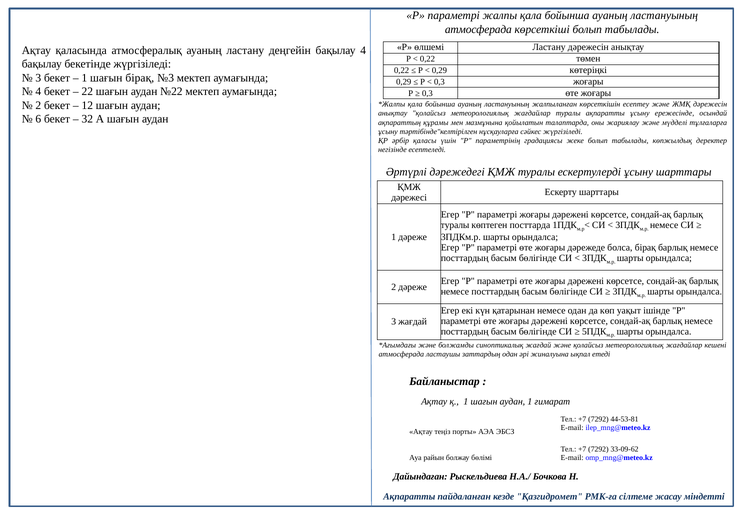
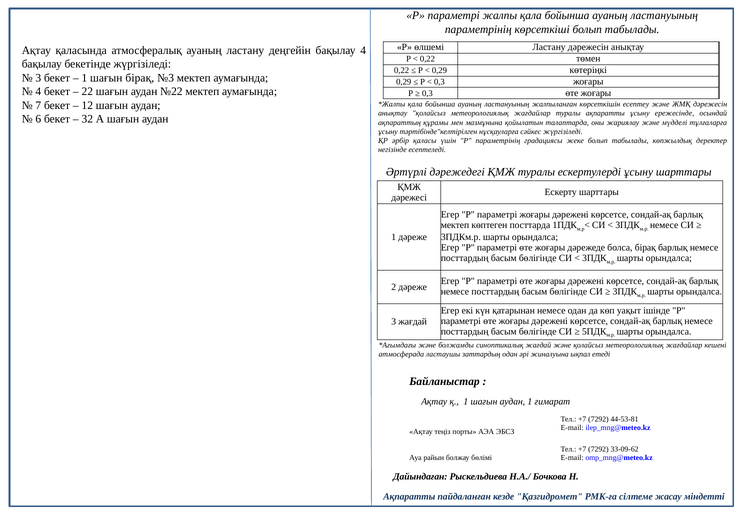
атмосферада at (478, 29): атмосферада -> параметрінің
2 at (38, 105): 2 -> 7
туралы at (455, 225): туралы -> мектеп
